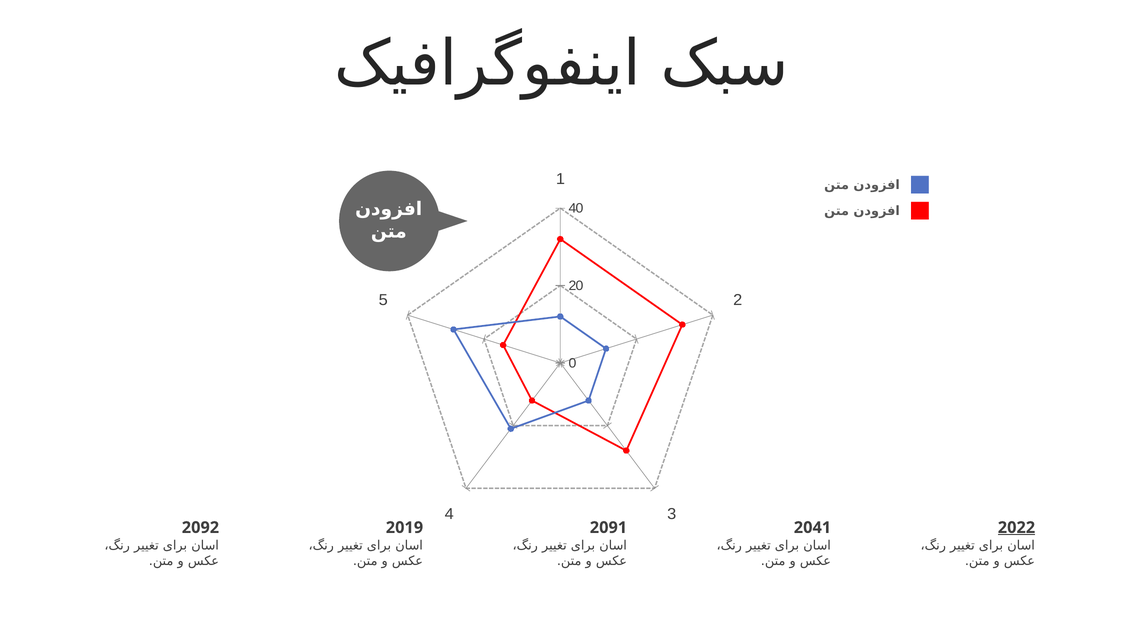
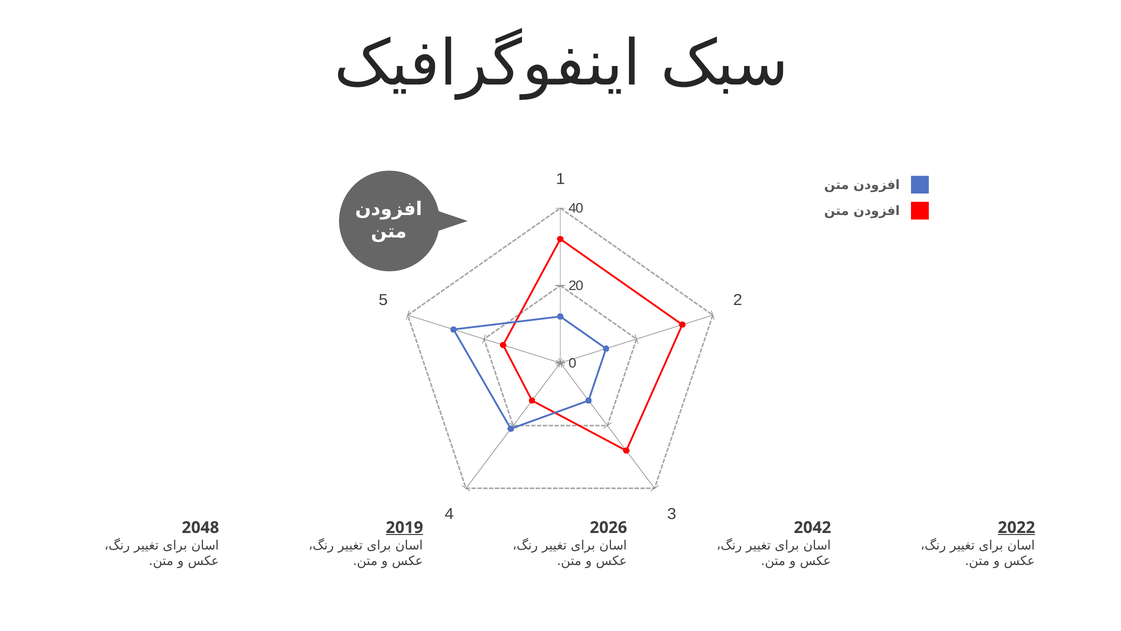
2092: 2092 -> 2048
2019 underline: none -> present
2091: 2091 -> 2026
2041: 2041 -> 2042
